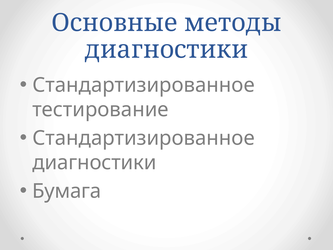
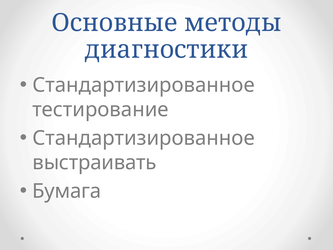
диагностики at (94, 163): диагностики -> выстраивать
